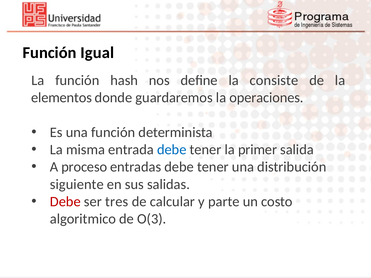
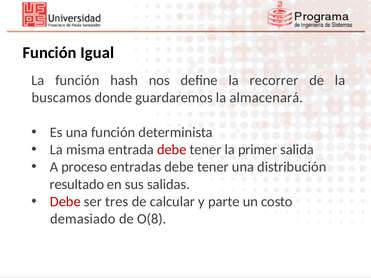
consiste: consiste -> recorrer
elementos: elementos -> buscamos
operaciones: operaciones -> almacenará
debe at (172, 150) colour: blue -> red
siguiente: siguiente -> resultado
algoritmico: algoritmico -> demasiado
O(3: O(3 -> O(8
